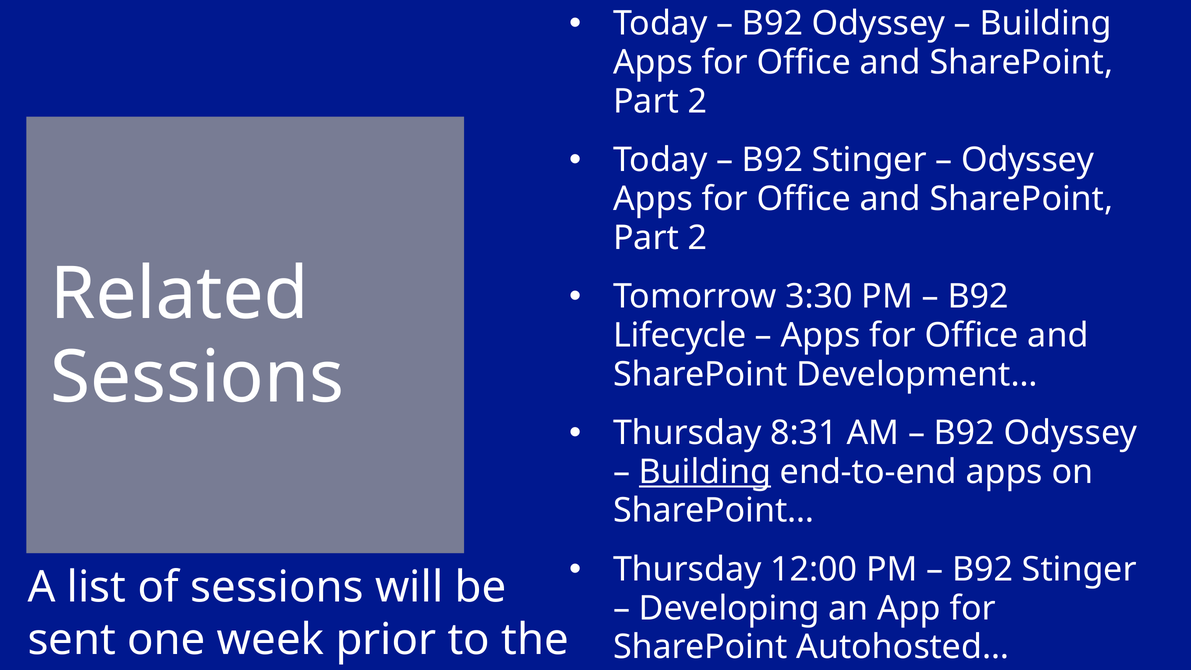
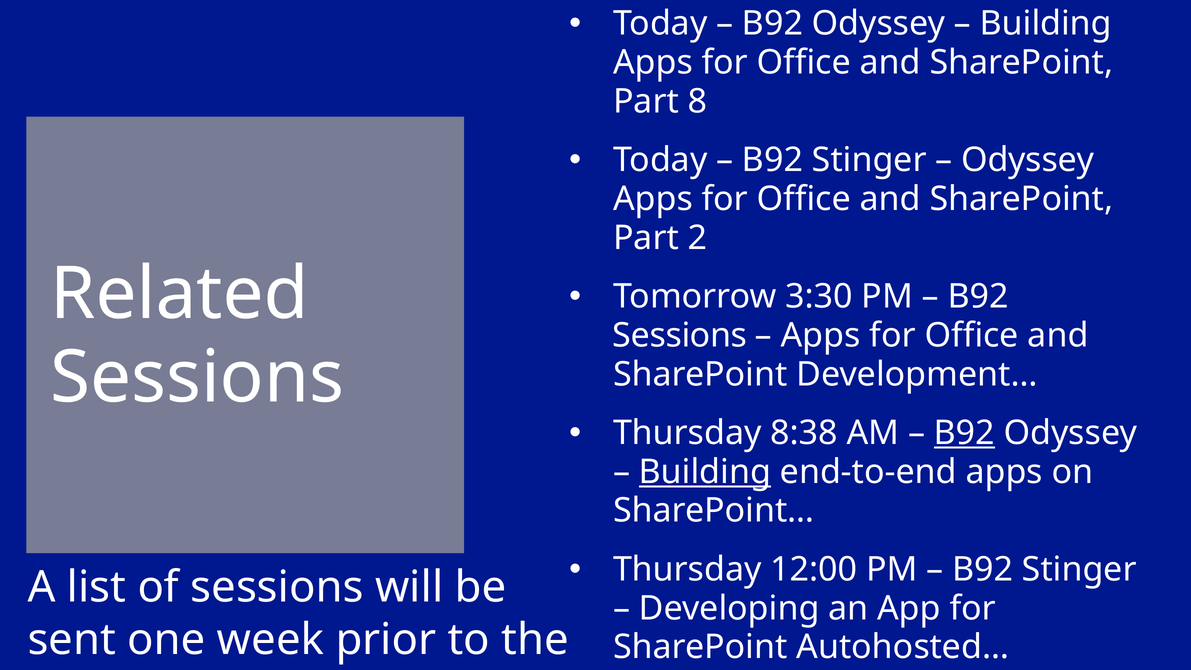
2 at (697, 101): 2 -> 8
Lifecycle at (680, 335): Lifecycle -> Sessions
8:31: 8:31 -> 8:38
B92 at (964, 433) underline: none -> present
